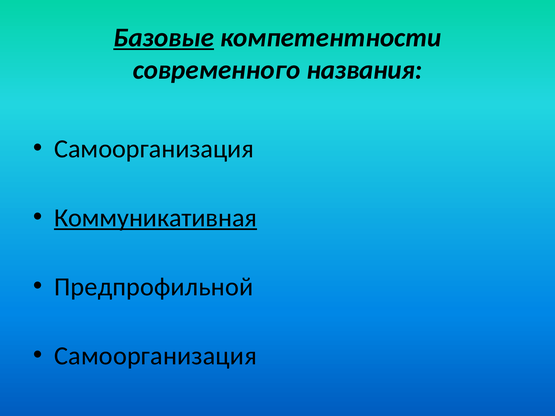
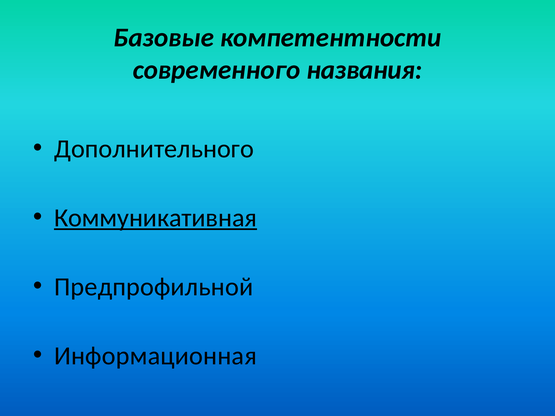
Базовые underline: present -> none
Самоорганизация at (154, 149): Самоорганизация -> Дополнительного
Самоорганизация at (155, 356): Самоорганизация -> Информационная
